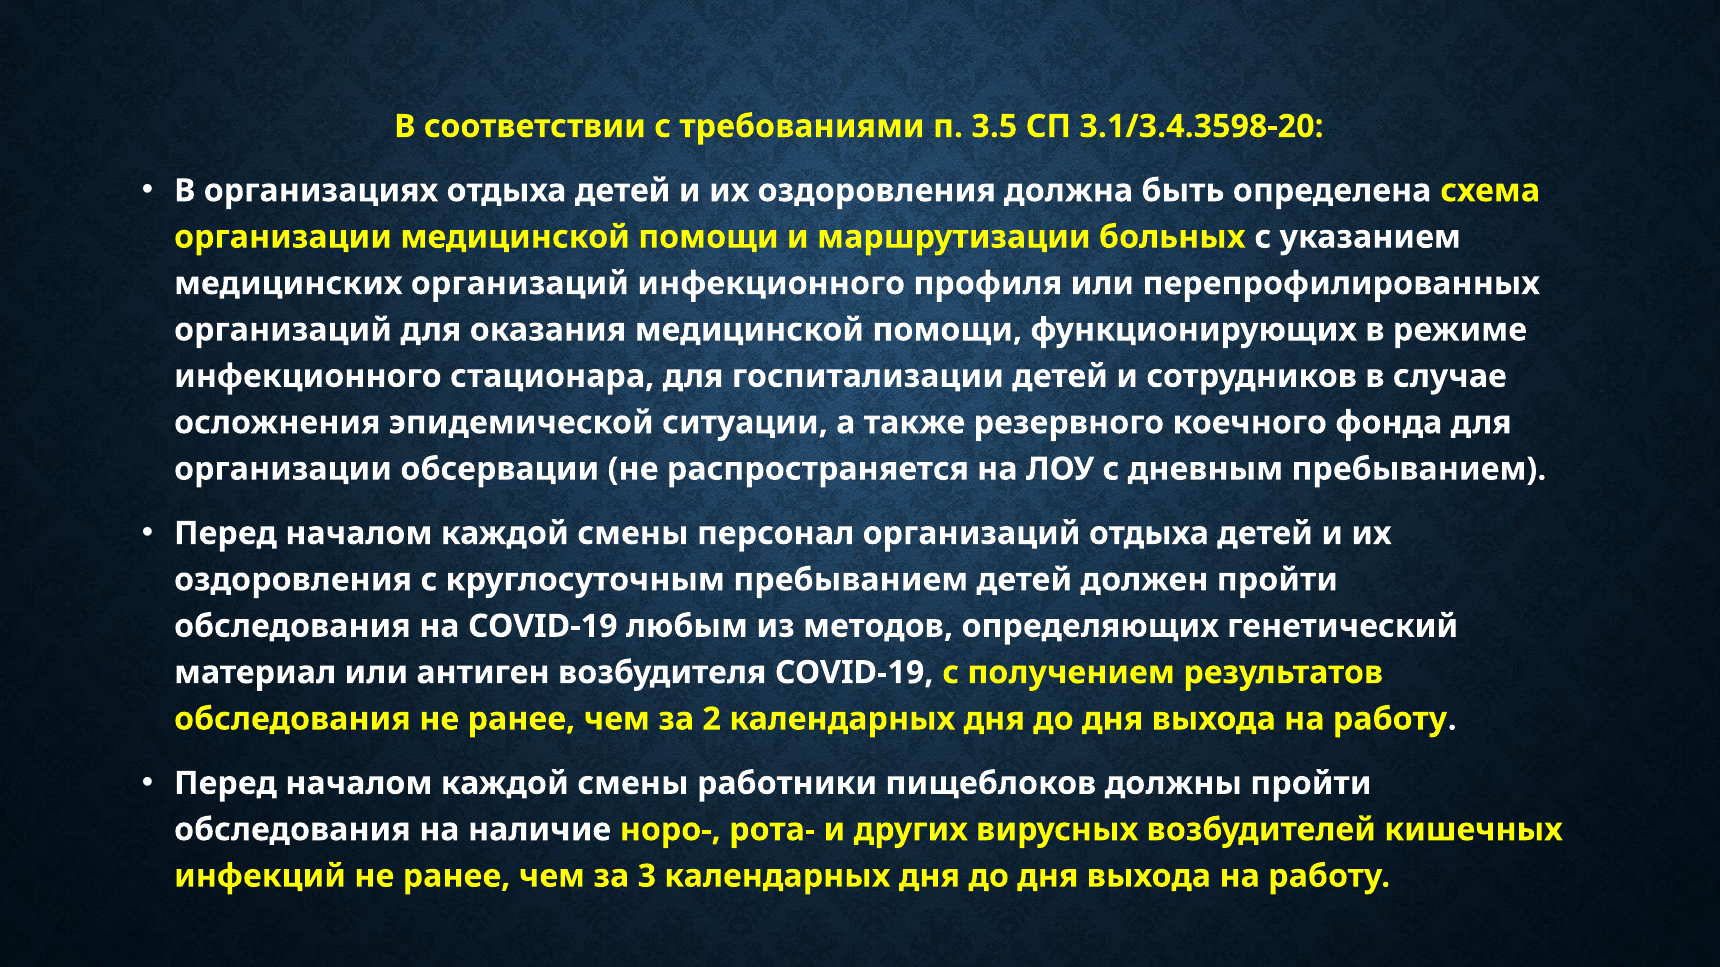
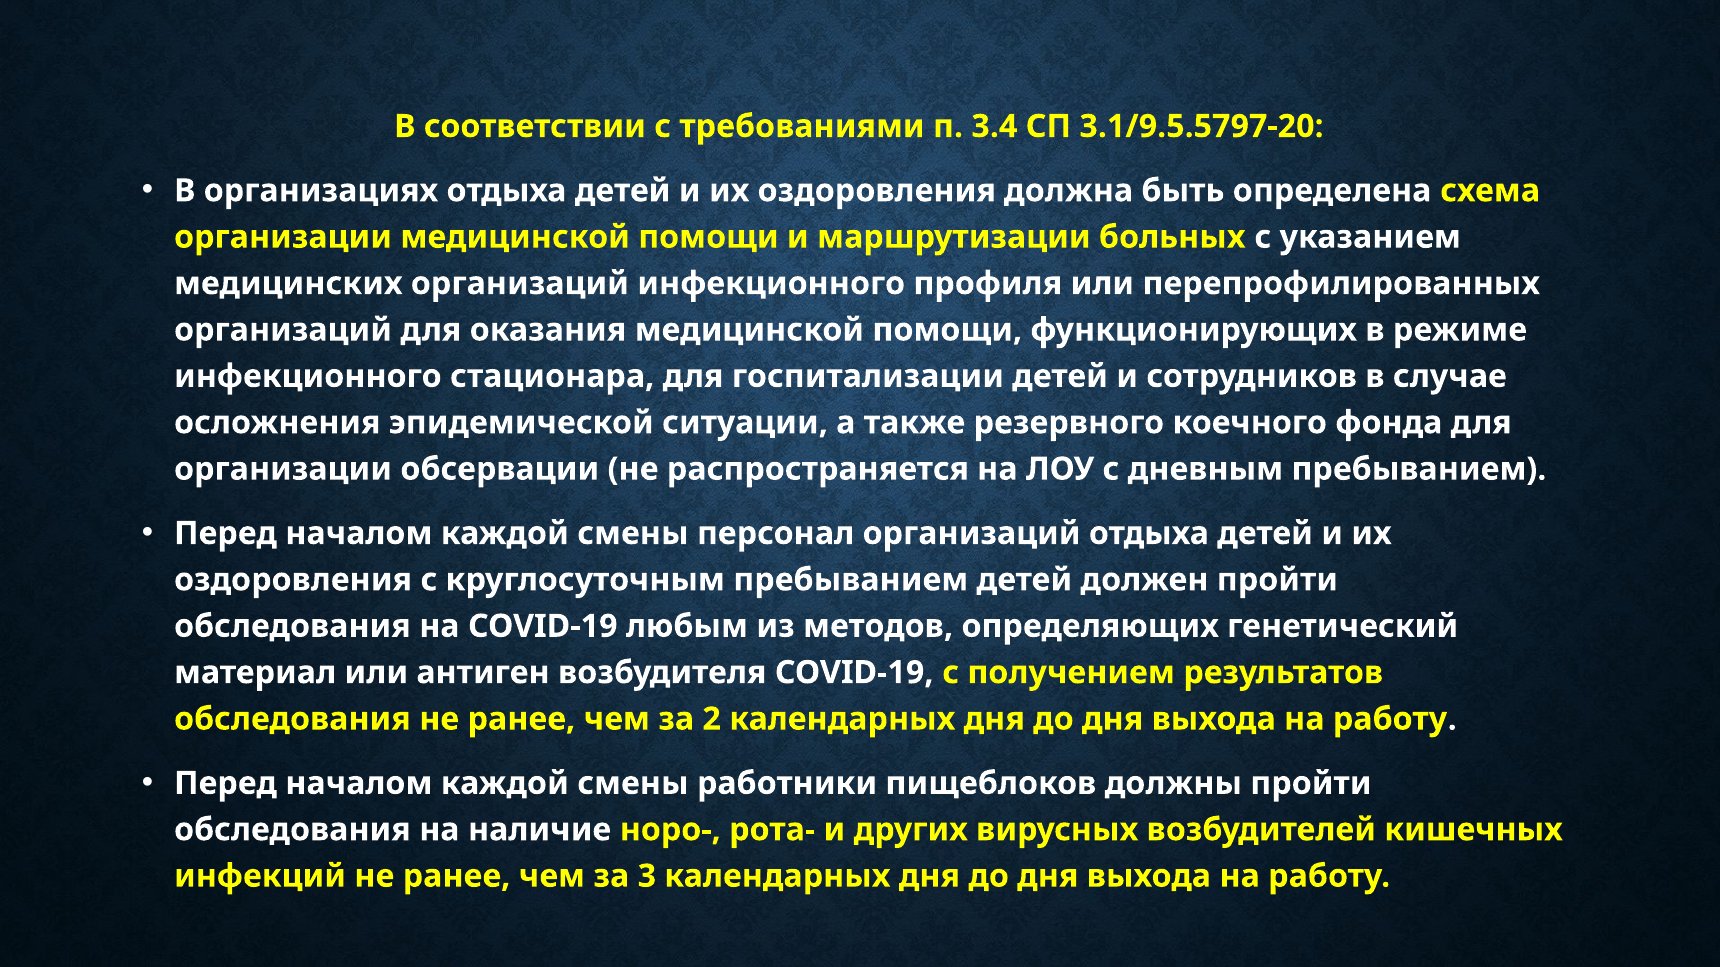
3.5: 3.5 -> 3.4
3.1/3.4.3598-20: 3.1/3.4.3598-20 -> 3.1/9.5.5797-20
